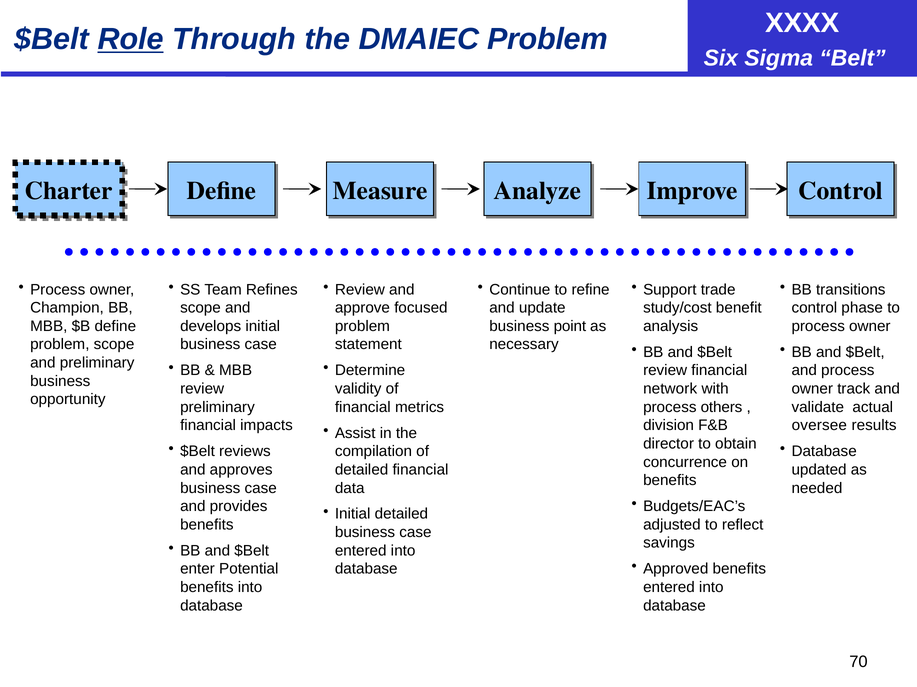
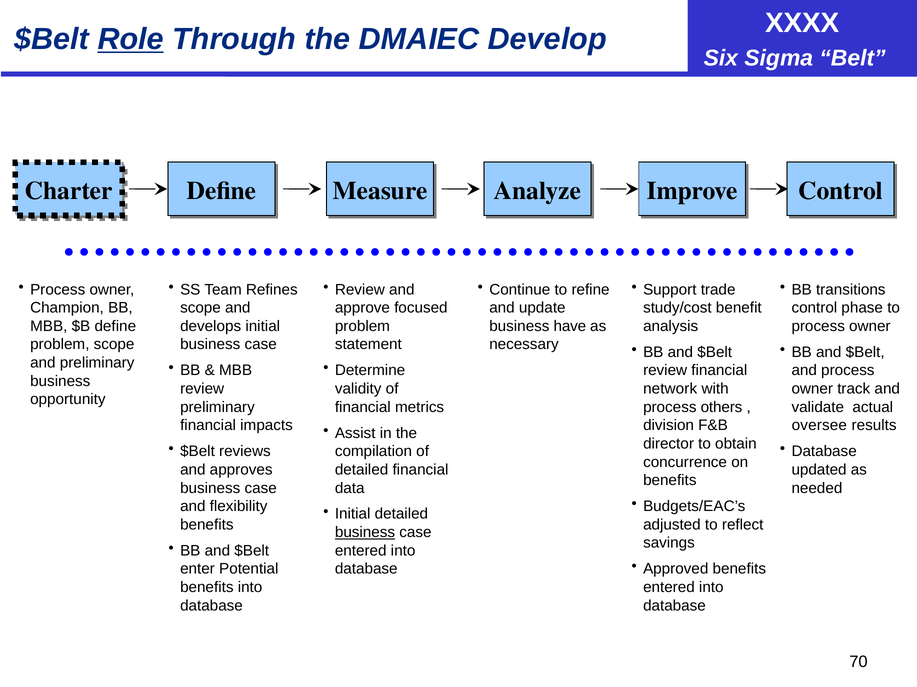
DMAIEC Problem: Problem -> Develop
point: point -> have
provides: provides -> flexibility
business at (365, 533) underline: none -> present
